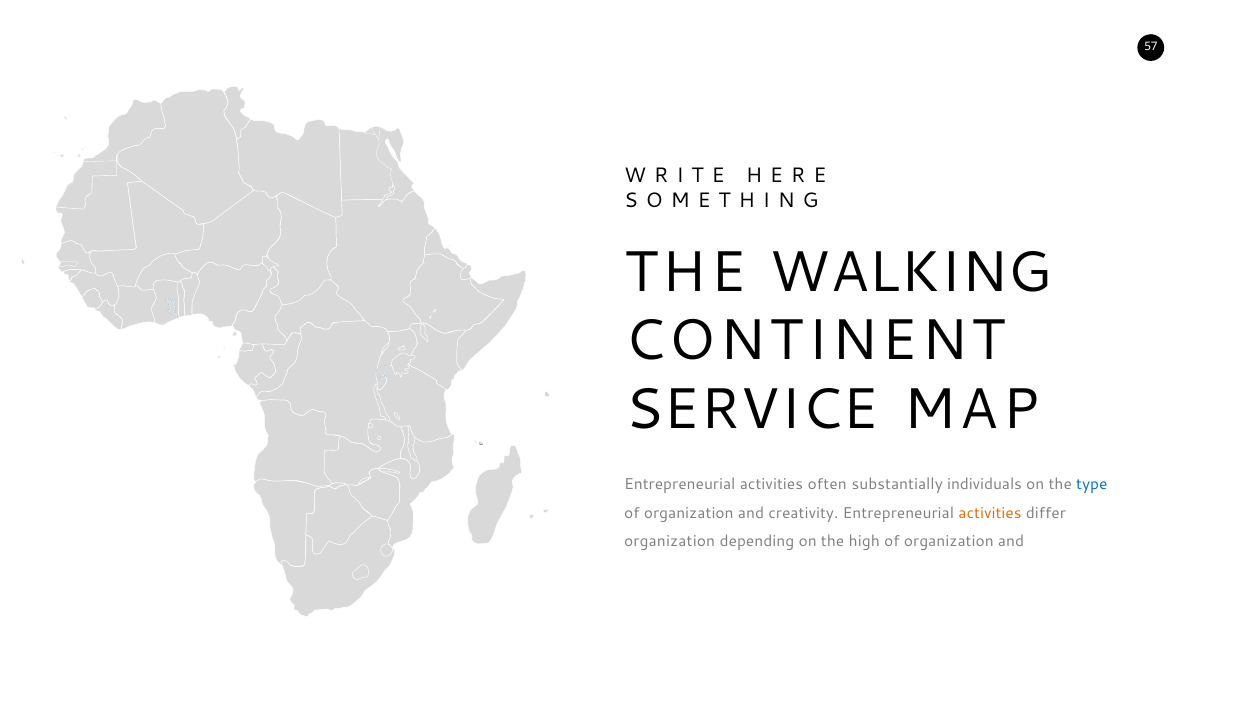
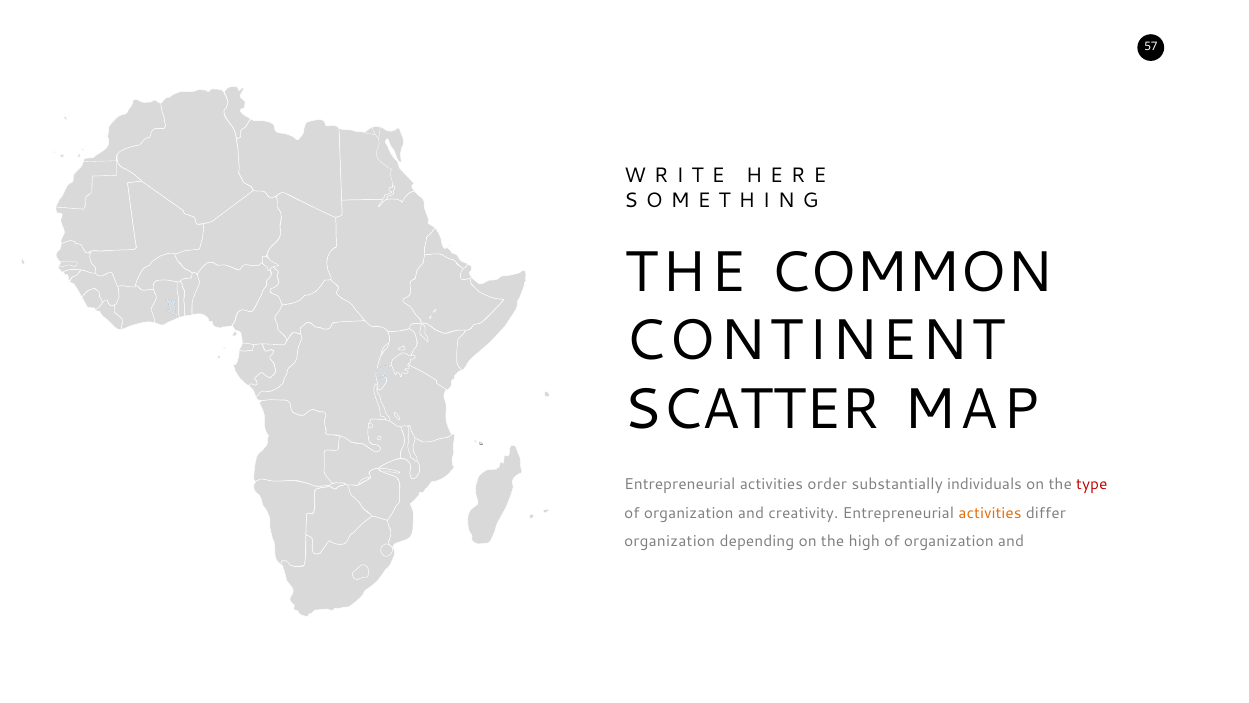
WALKING: WALKING -> COMMON
SERVICE: SERVICE -> SCATTER
often: often -> order
type colour: blue -> red
